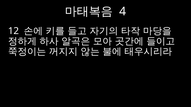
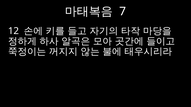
4: 4 -> 7
